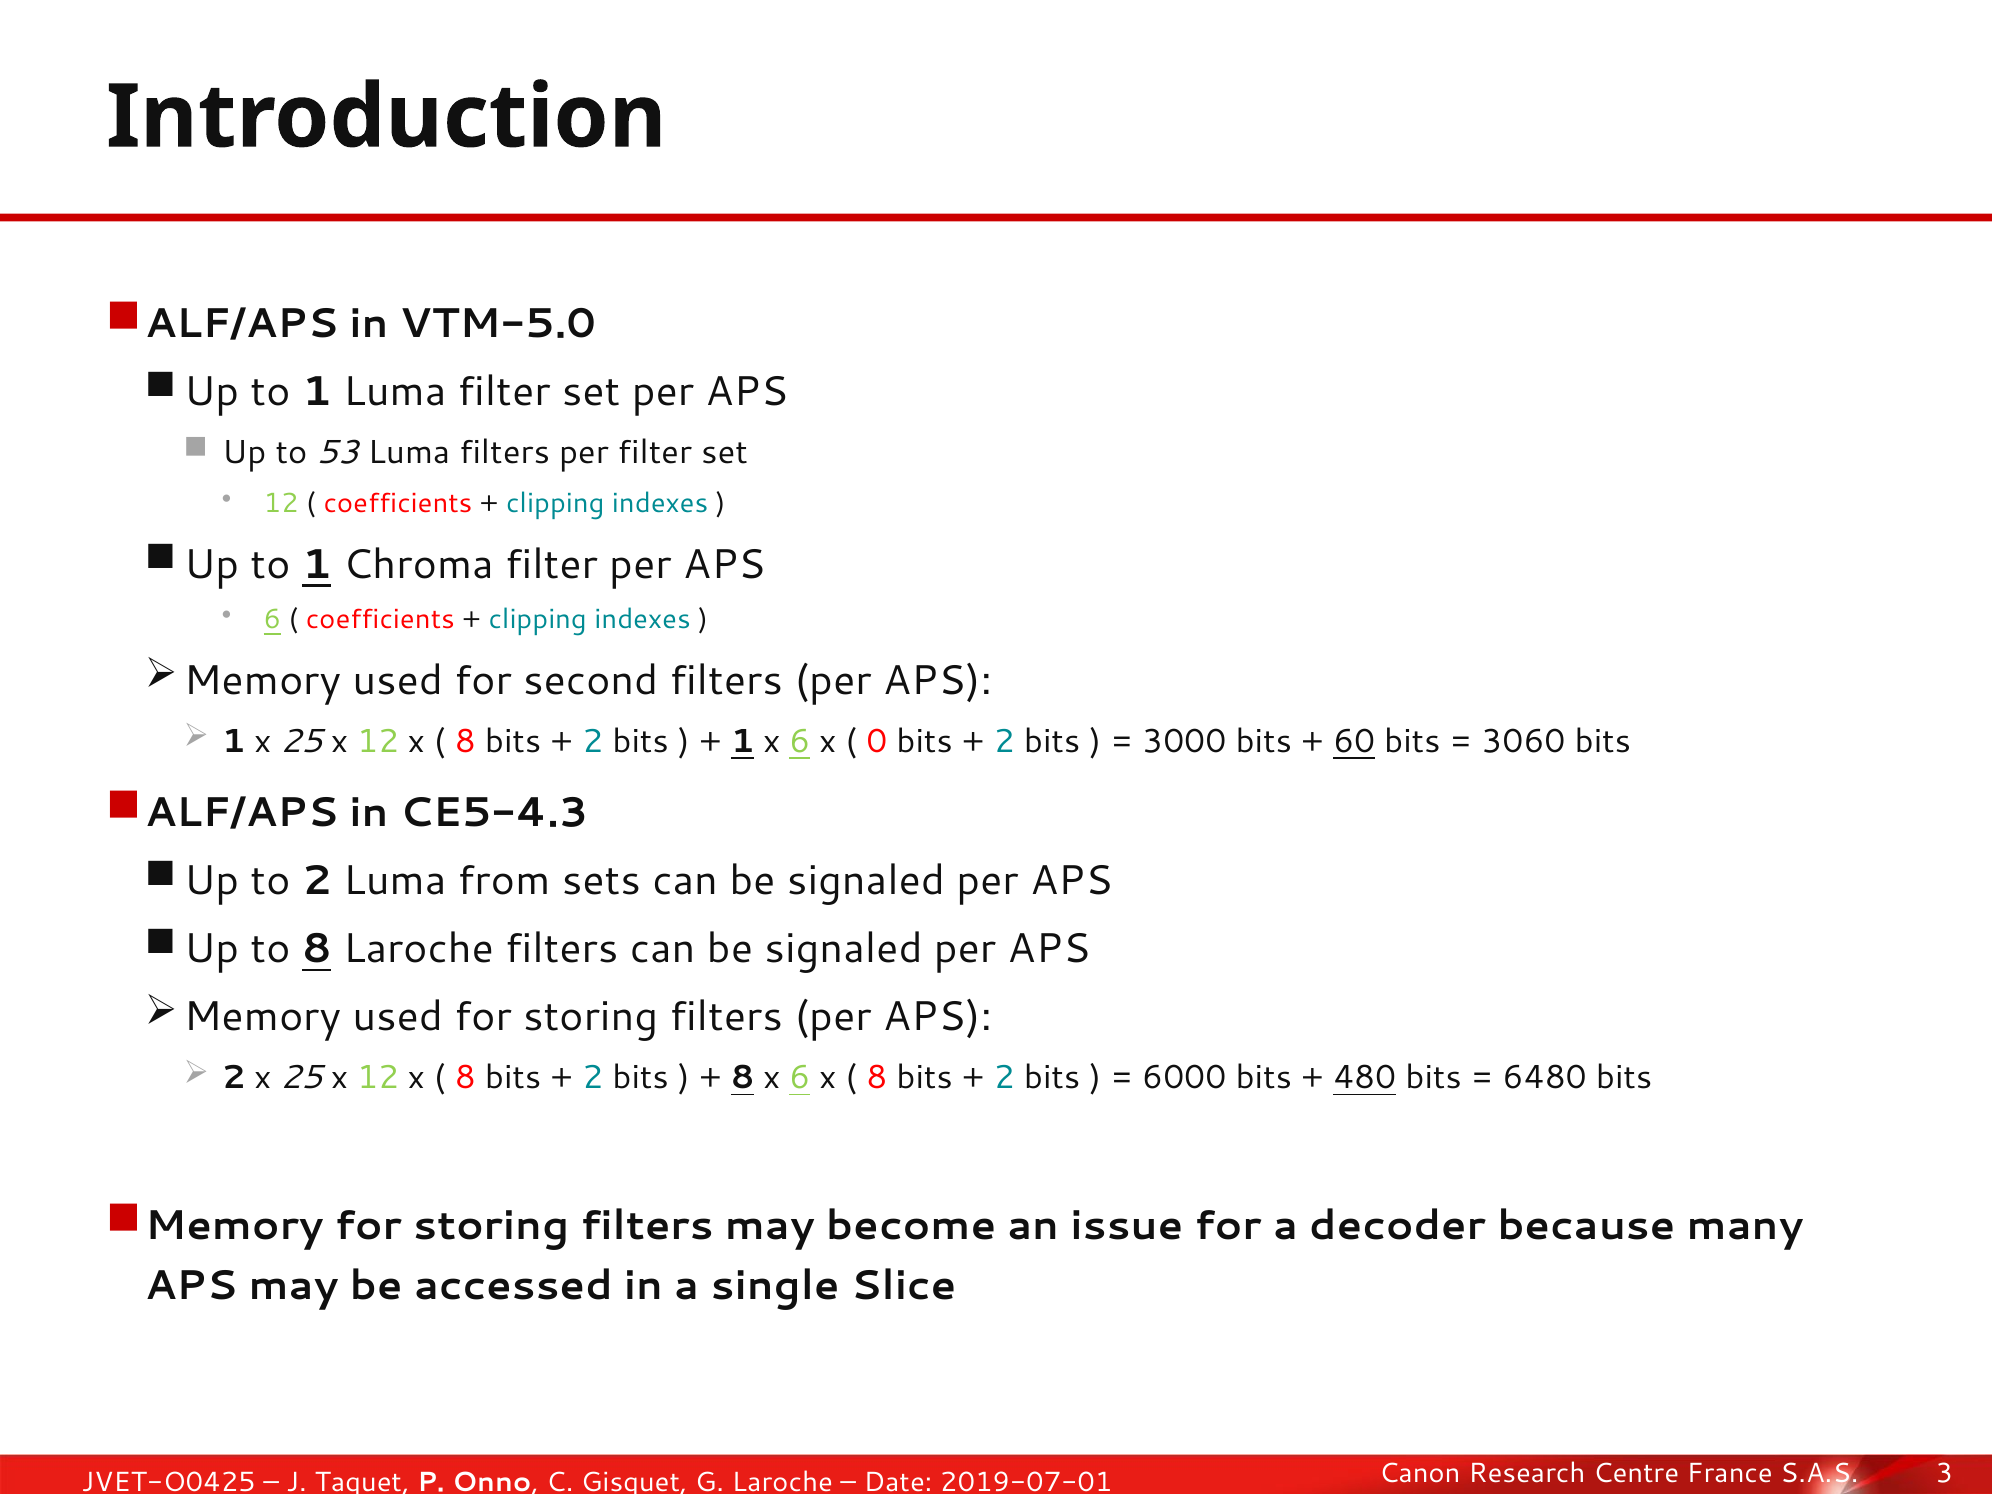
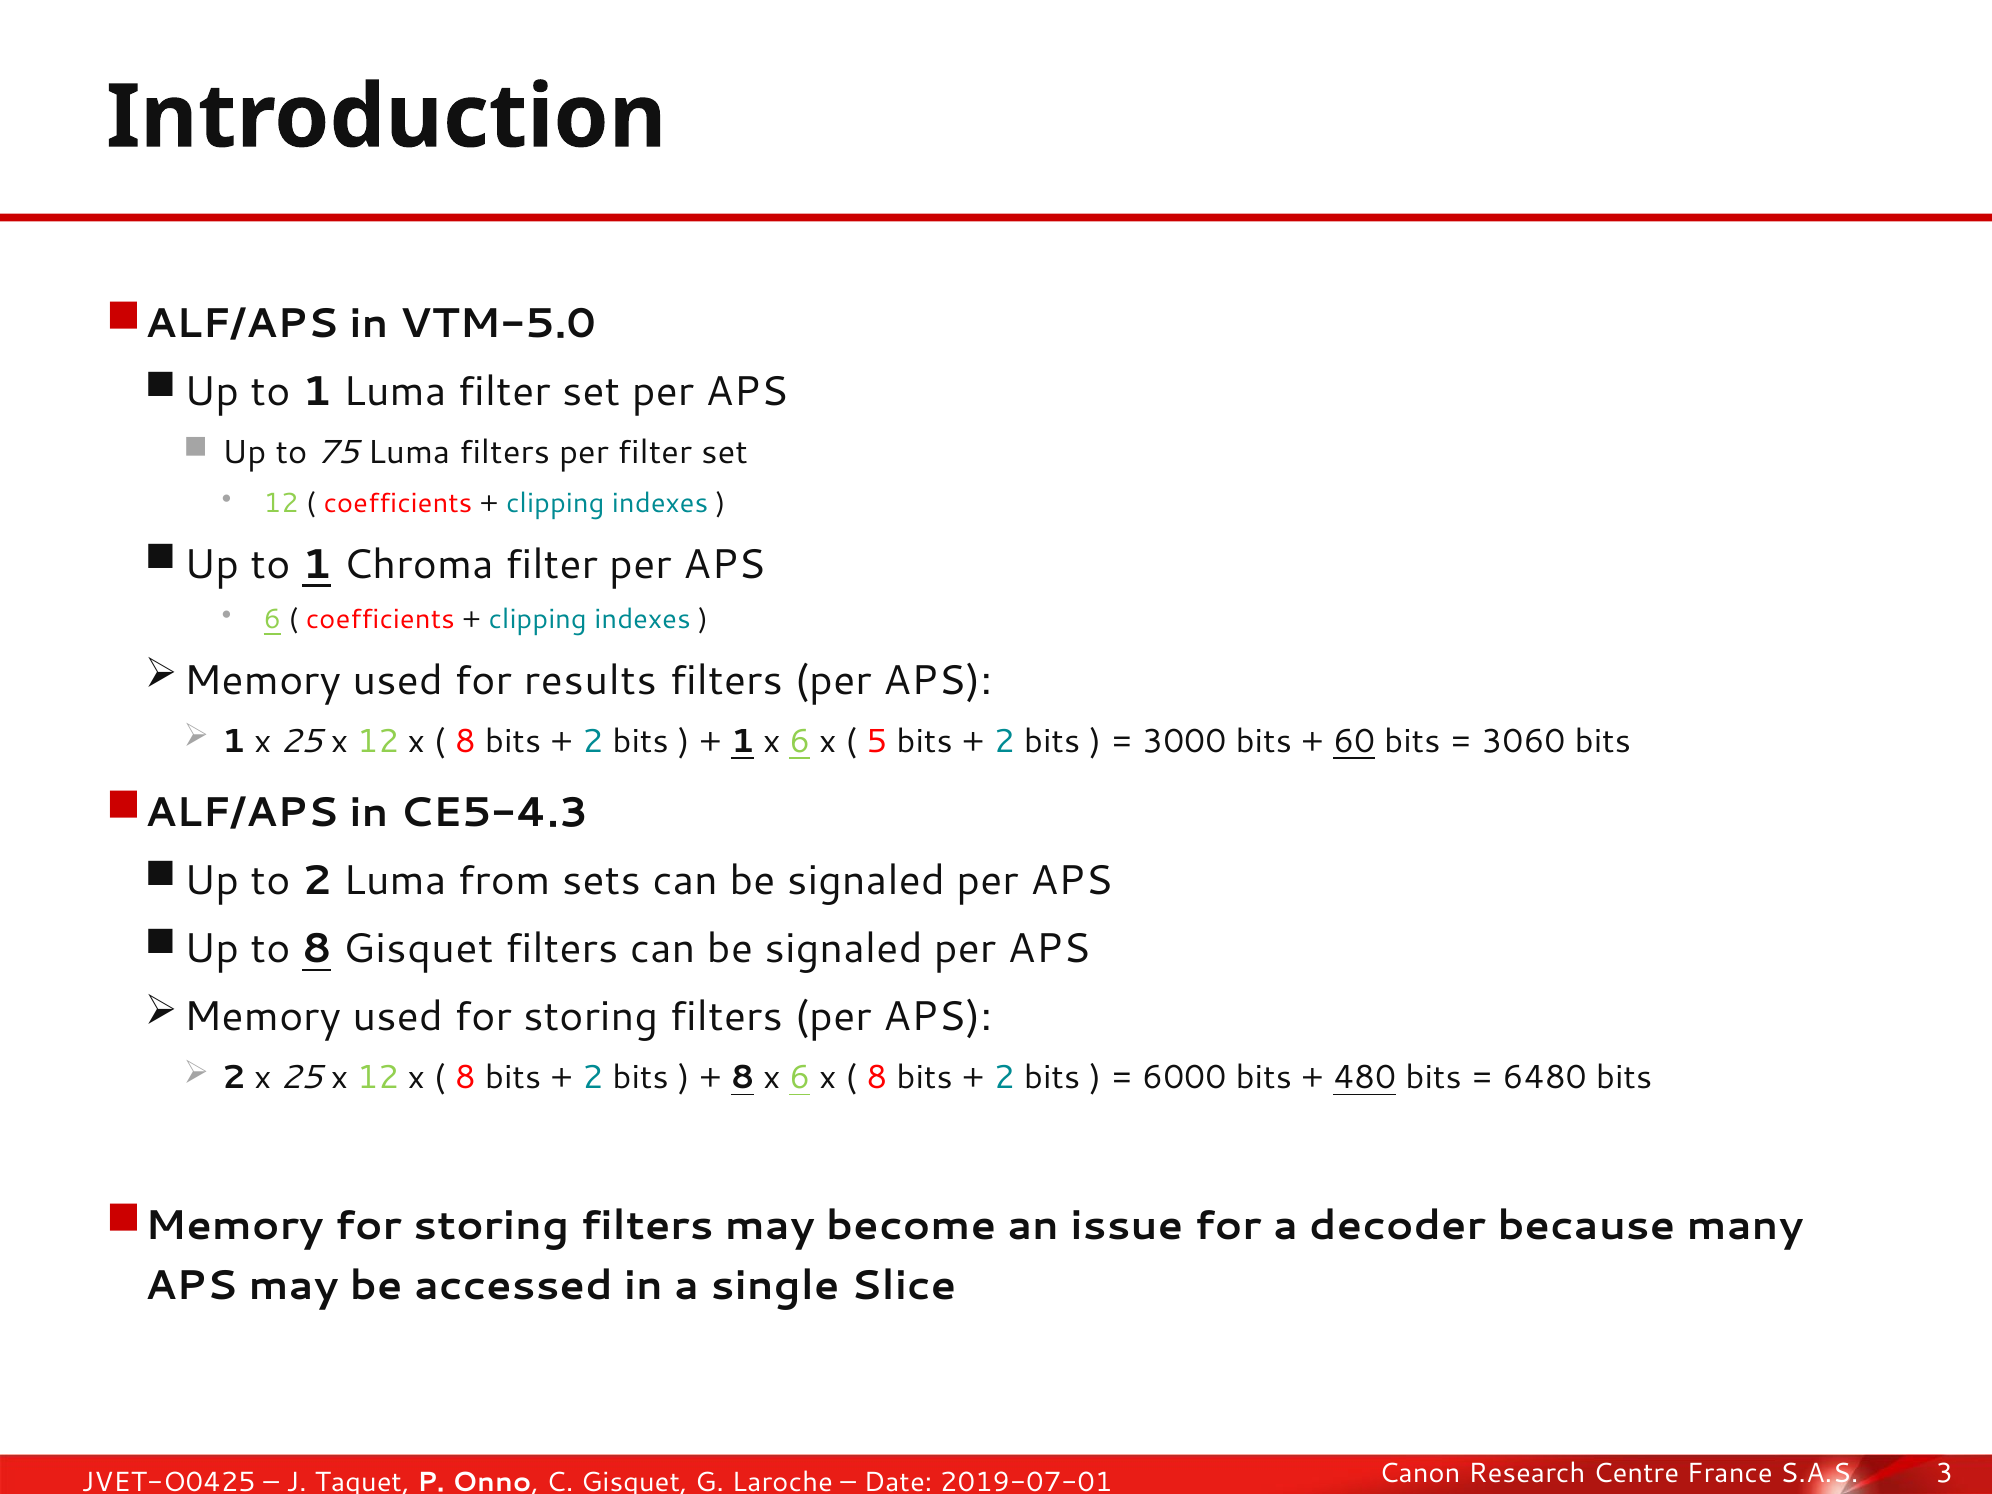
53: 53 -> 75
second: second -> results
0: 0 -> 5
8 Laroche: Laroche -> Gisquet
